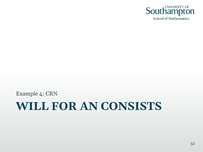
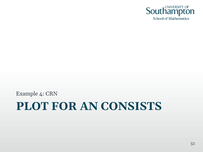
WILL: WILL -> PLOT
